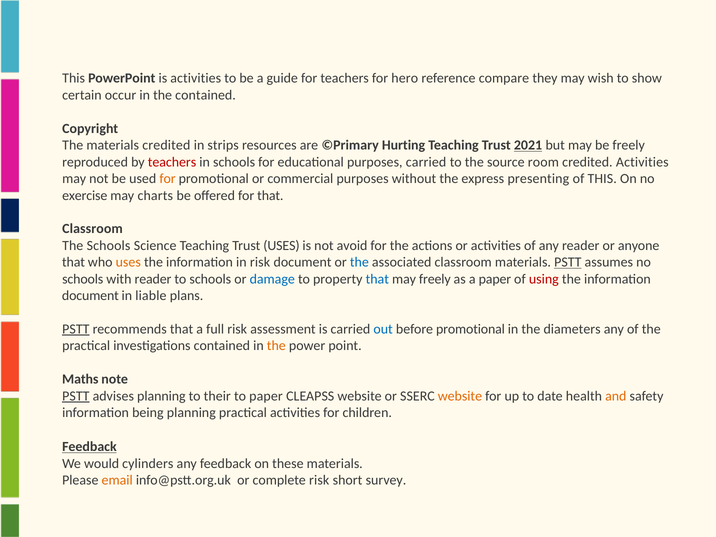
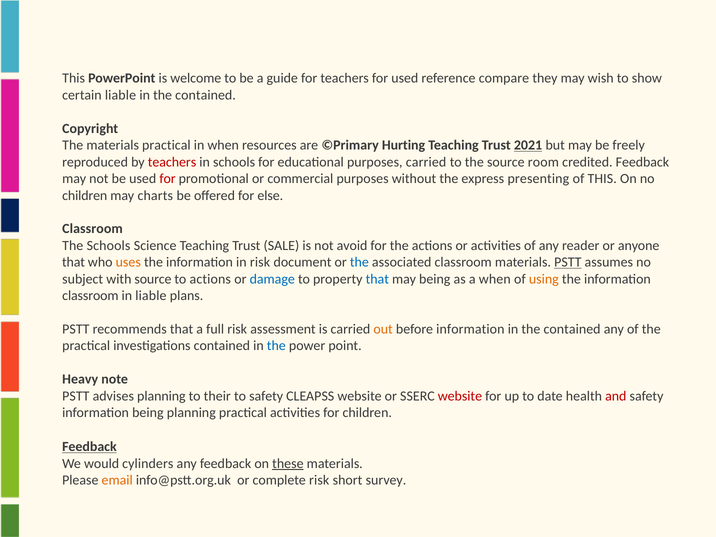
is activities: activities -> welcome
for hero: hero -> used
certain occur: occur -> liable
materials credited: credited -> practical
in strips: strips -> when
credited Activities: Activities -> Feedback
for at (168, 179) colour: orange -> red
exercise at (85, 195): exercise -> children
for that: that -> else
Trust USES: USES -> SALE
schools at (83, 279): schools -> subject
with reader: reader -> source
to schools: schools -> actions
may freely: freely -> being
a paper: paper -> when
using colour: red -> orange
document at (90, 296): document -> classroom
PSTT at (76, 329) underline: present -> none
out colour: blue -> orange
before promotional: promotional -> information
diameters at (572, 329): diameters -> contained
the at (276, 346) colour: orange -> blue
Maths: Maths -> Heavy
PSTT at (76, 396) underline: present -> none
to paper: paper -> safety
website at (460, 396) colour: orange -> red
and colour: orange -> red
these underline: none -> present
